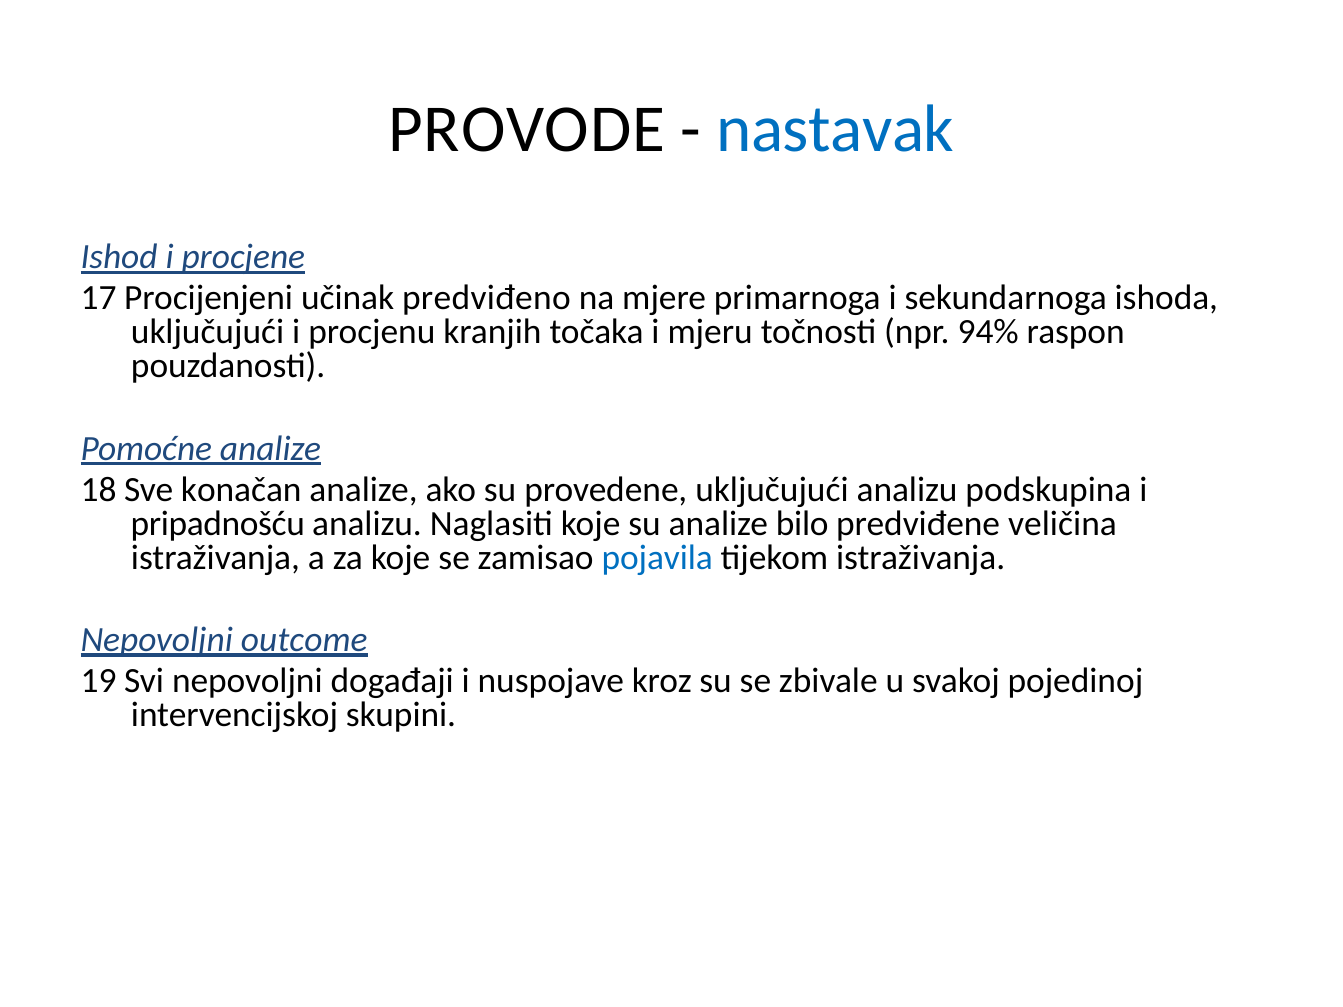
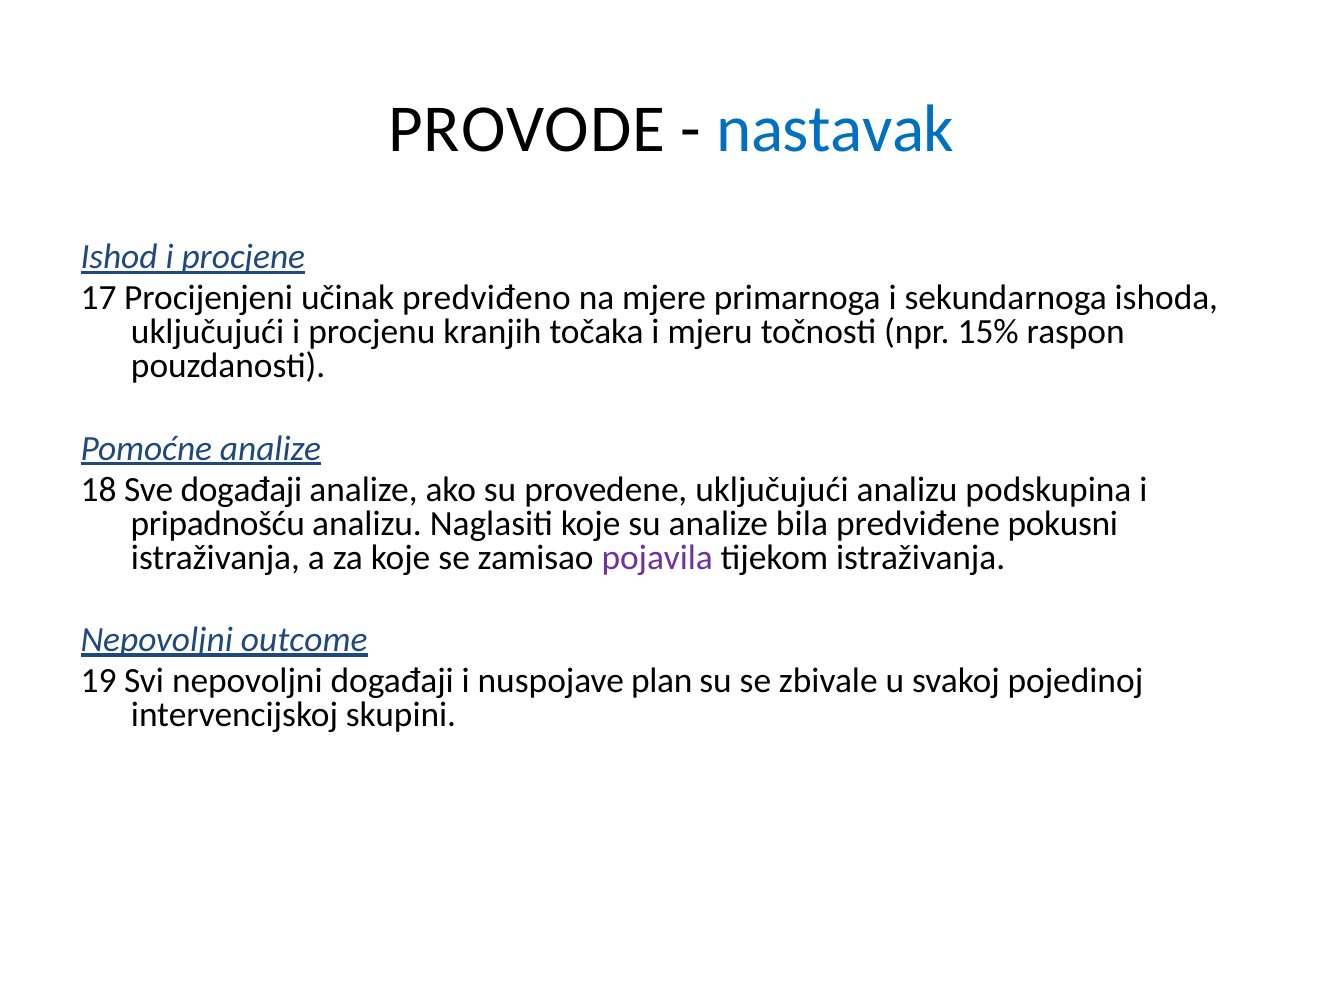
94%: 94% -> 15%
Sve konačan: konačan -> događaji
bilo: bilo -> bila
veličina: veličina -> pokusni
pojavila colour: blue -> purple
kroz: kroz -> plan
